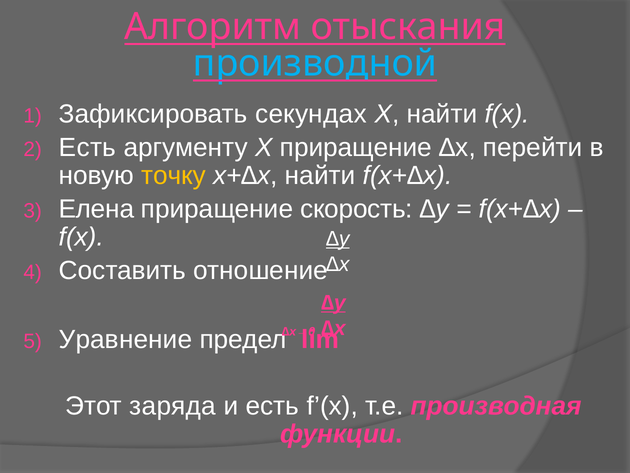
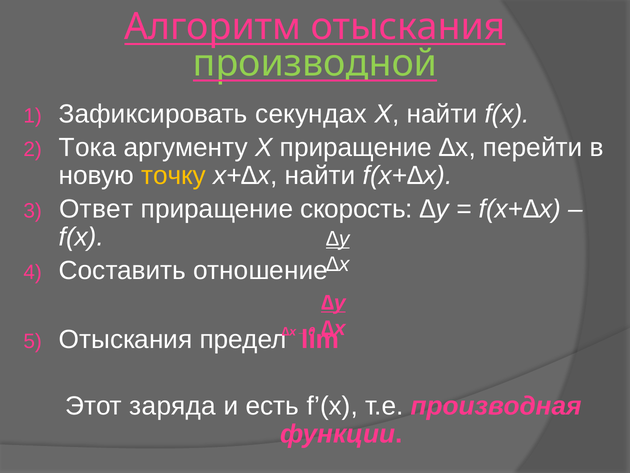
производной colour: light blue -> light green
Есть at (87, 147): Есть -> Тока
Елена: Елена -> Ответ
Уравнение at (126, 339): Уравнение -> Отыскания
